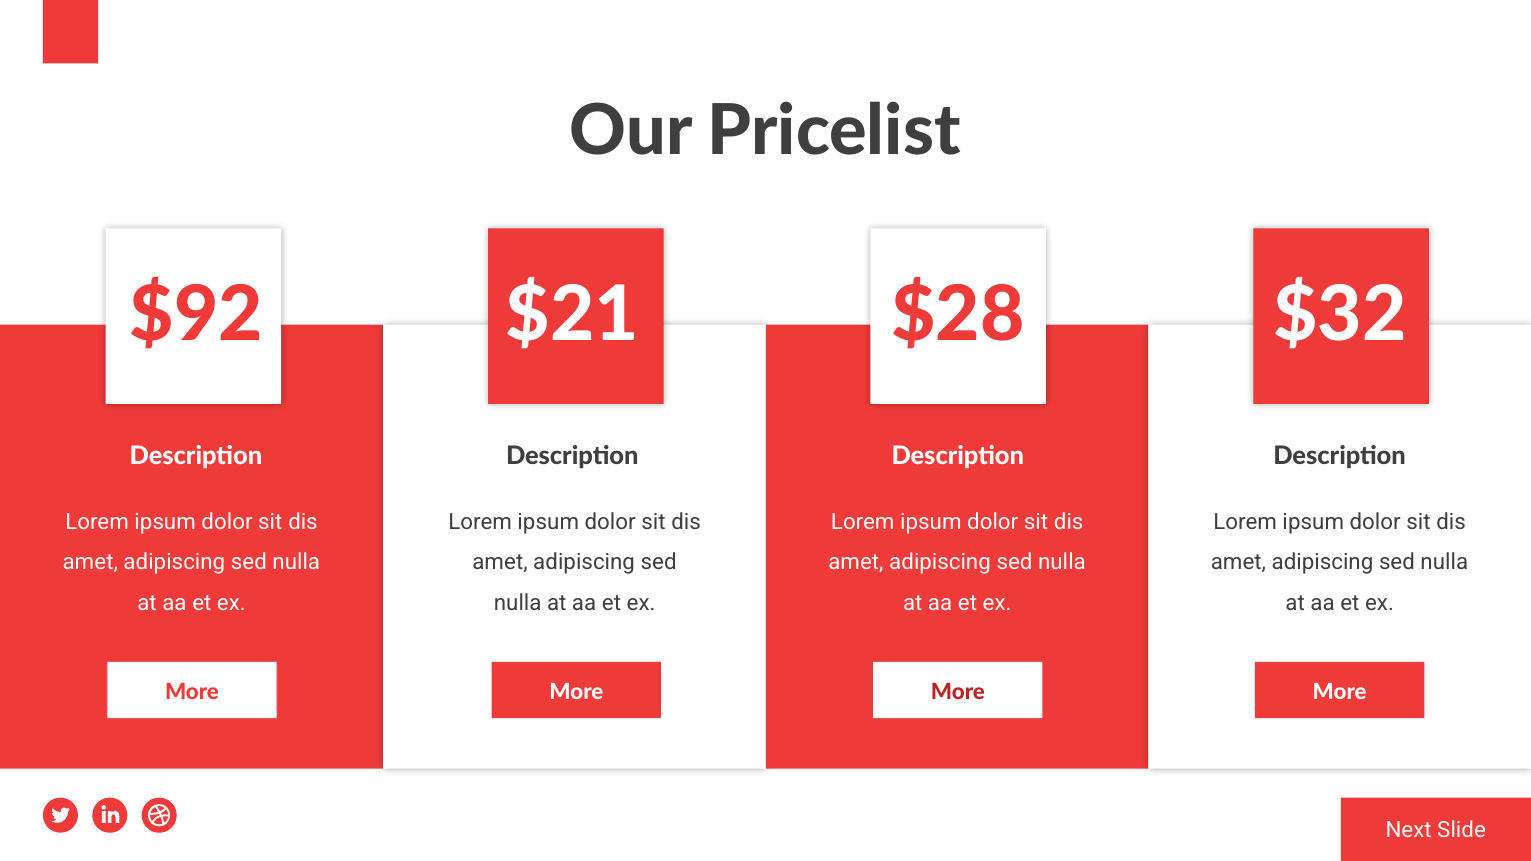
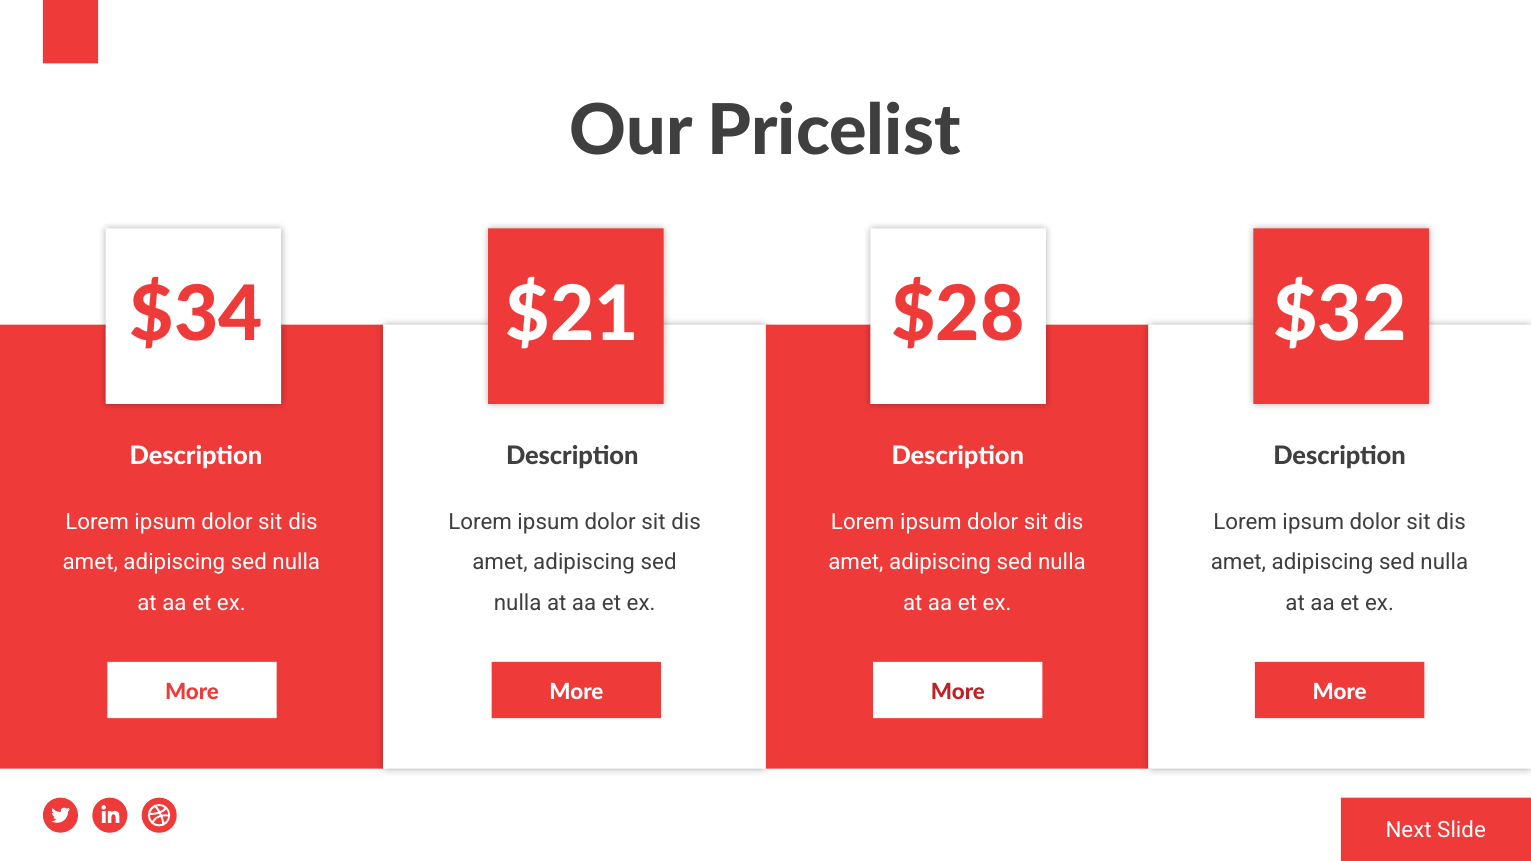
$92: $92 -> $34
